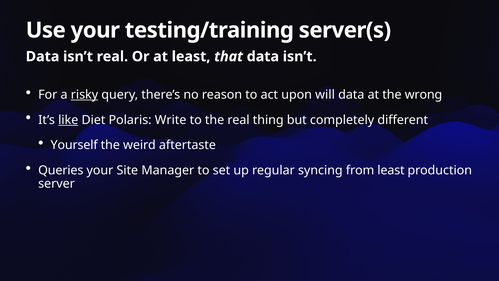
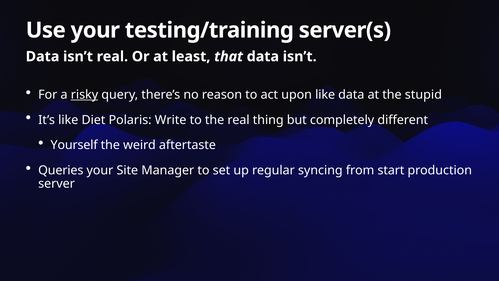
upon will: will -> like
wrong: wrong -> stupid
like at (68, 120) underline: present -> none
from least: least -> start
